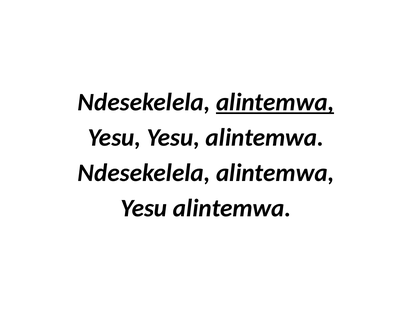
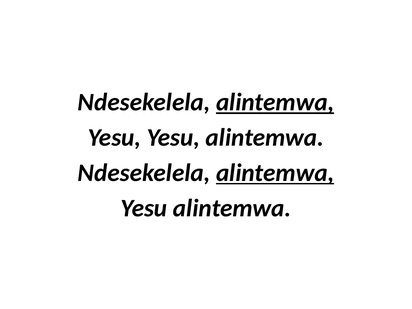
alintemwa at (275, 173) underline: none -> present
